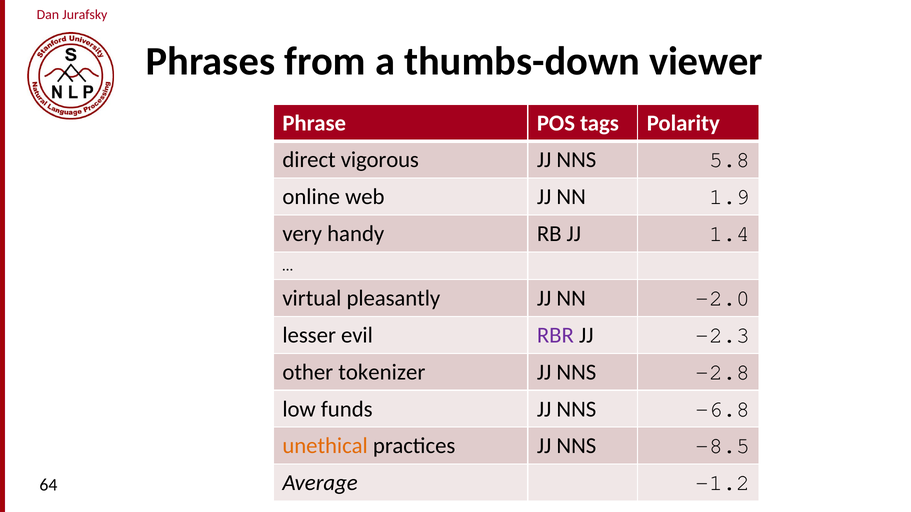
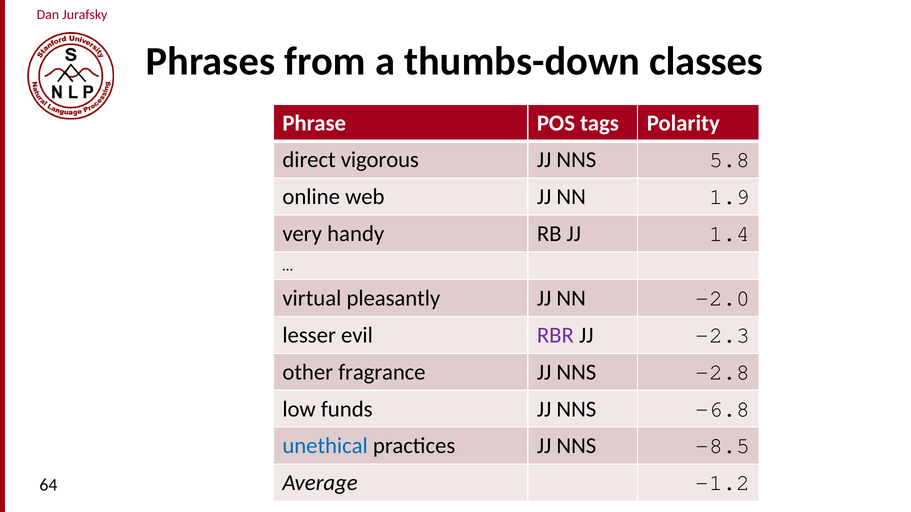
viewer: viewer -> classes
tokenizer: tokenizer -> fragrance
unethical colour: orange -> blue
